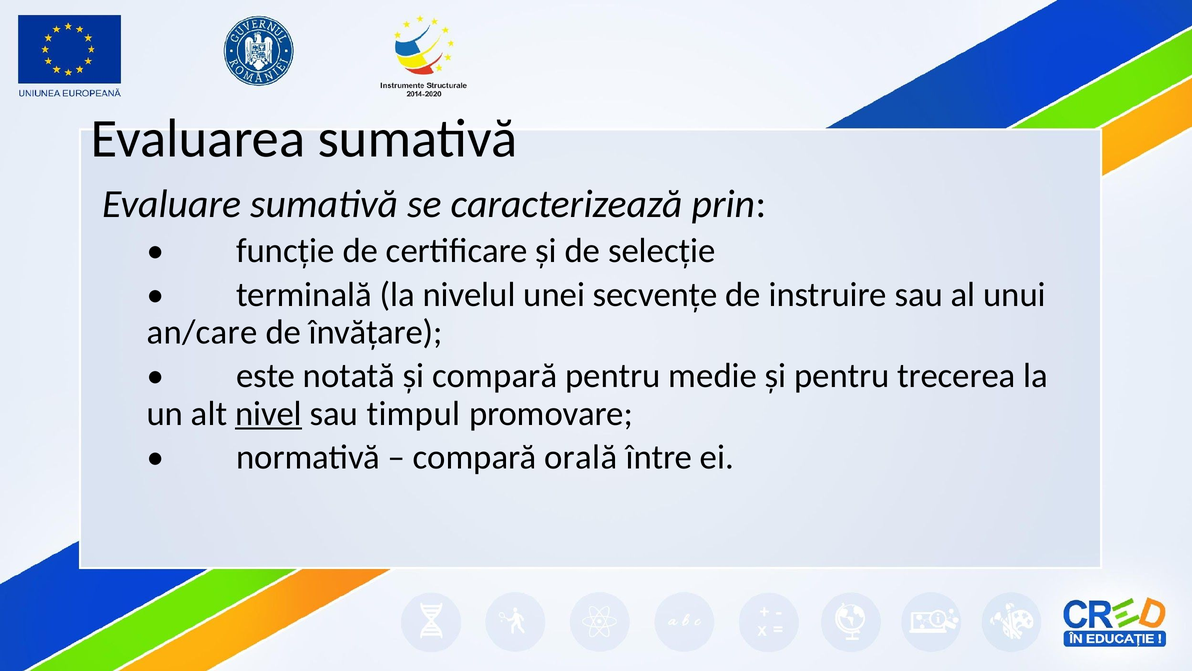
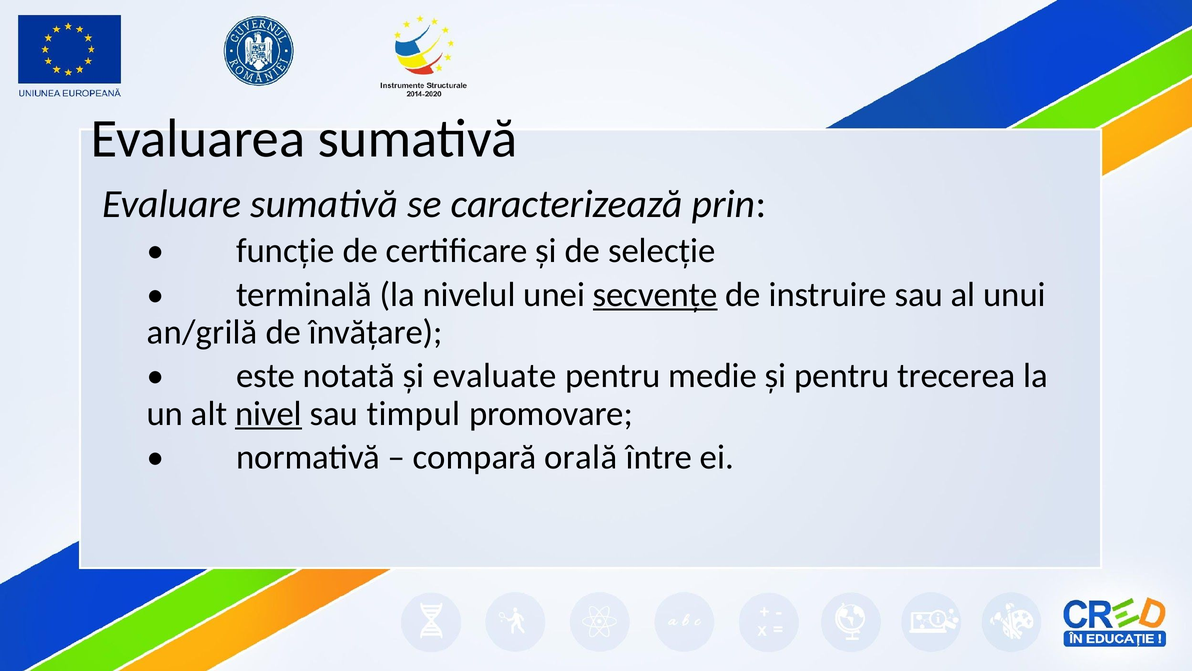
secvențe underline: none -> present
an/care: an/care -> an/grilă
și compară: compară -> evaluate
